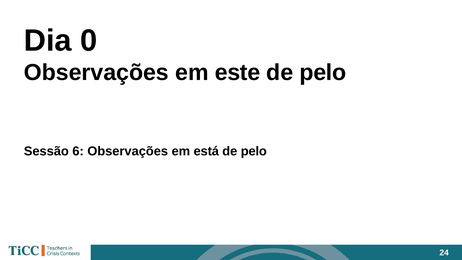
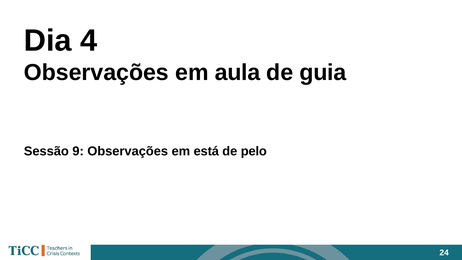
0: 0 -> 4
este: este -> aula
pelo at (323, 73): pelo -> guia
6: 6 -> 9
